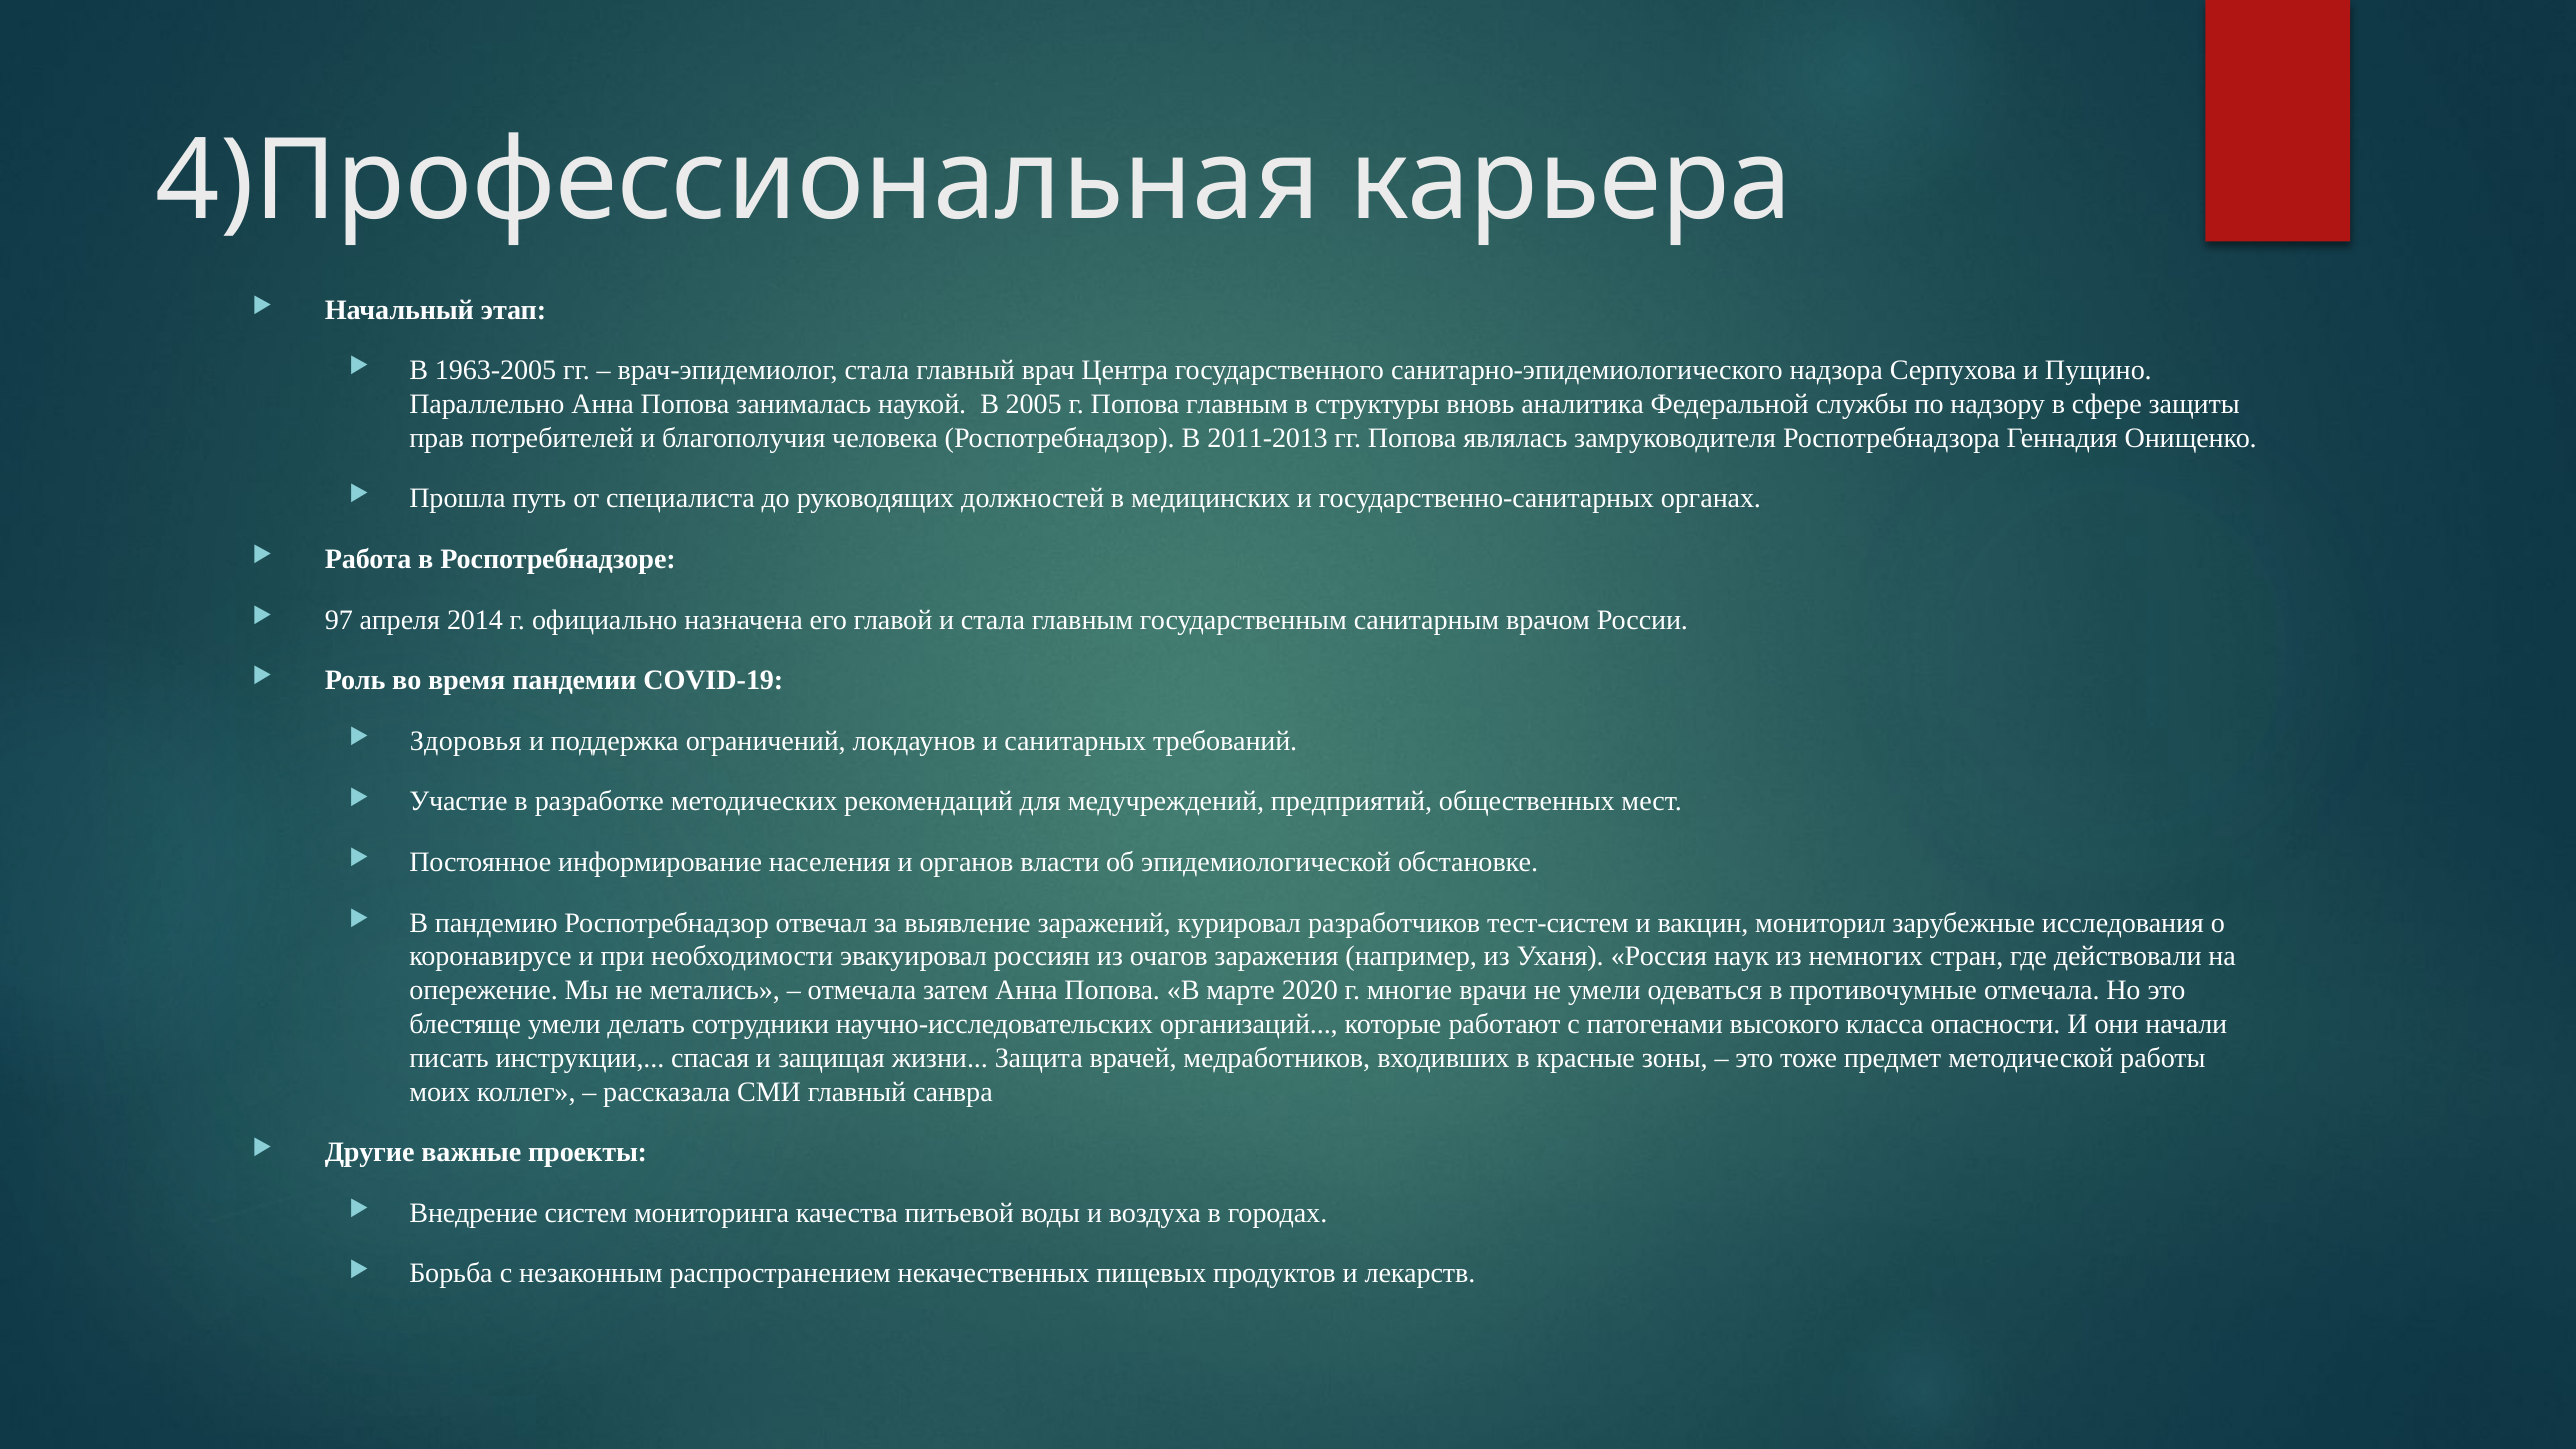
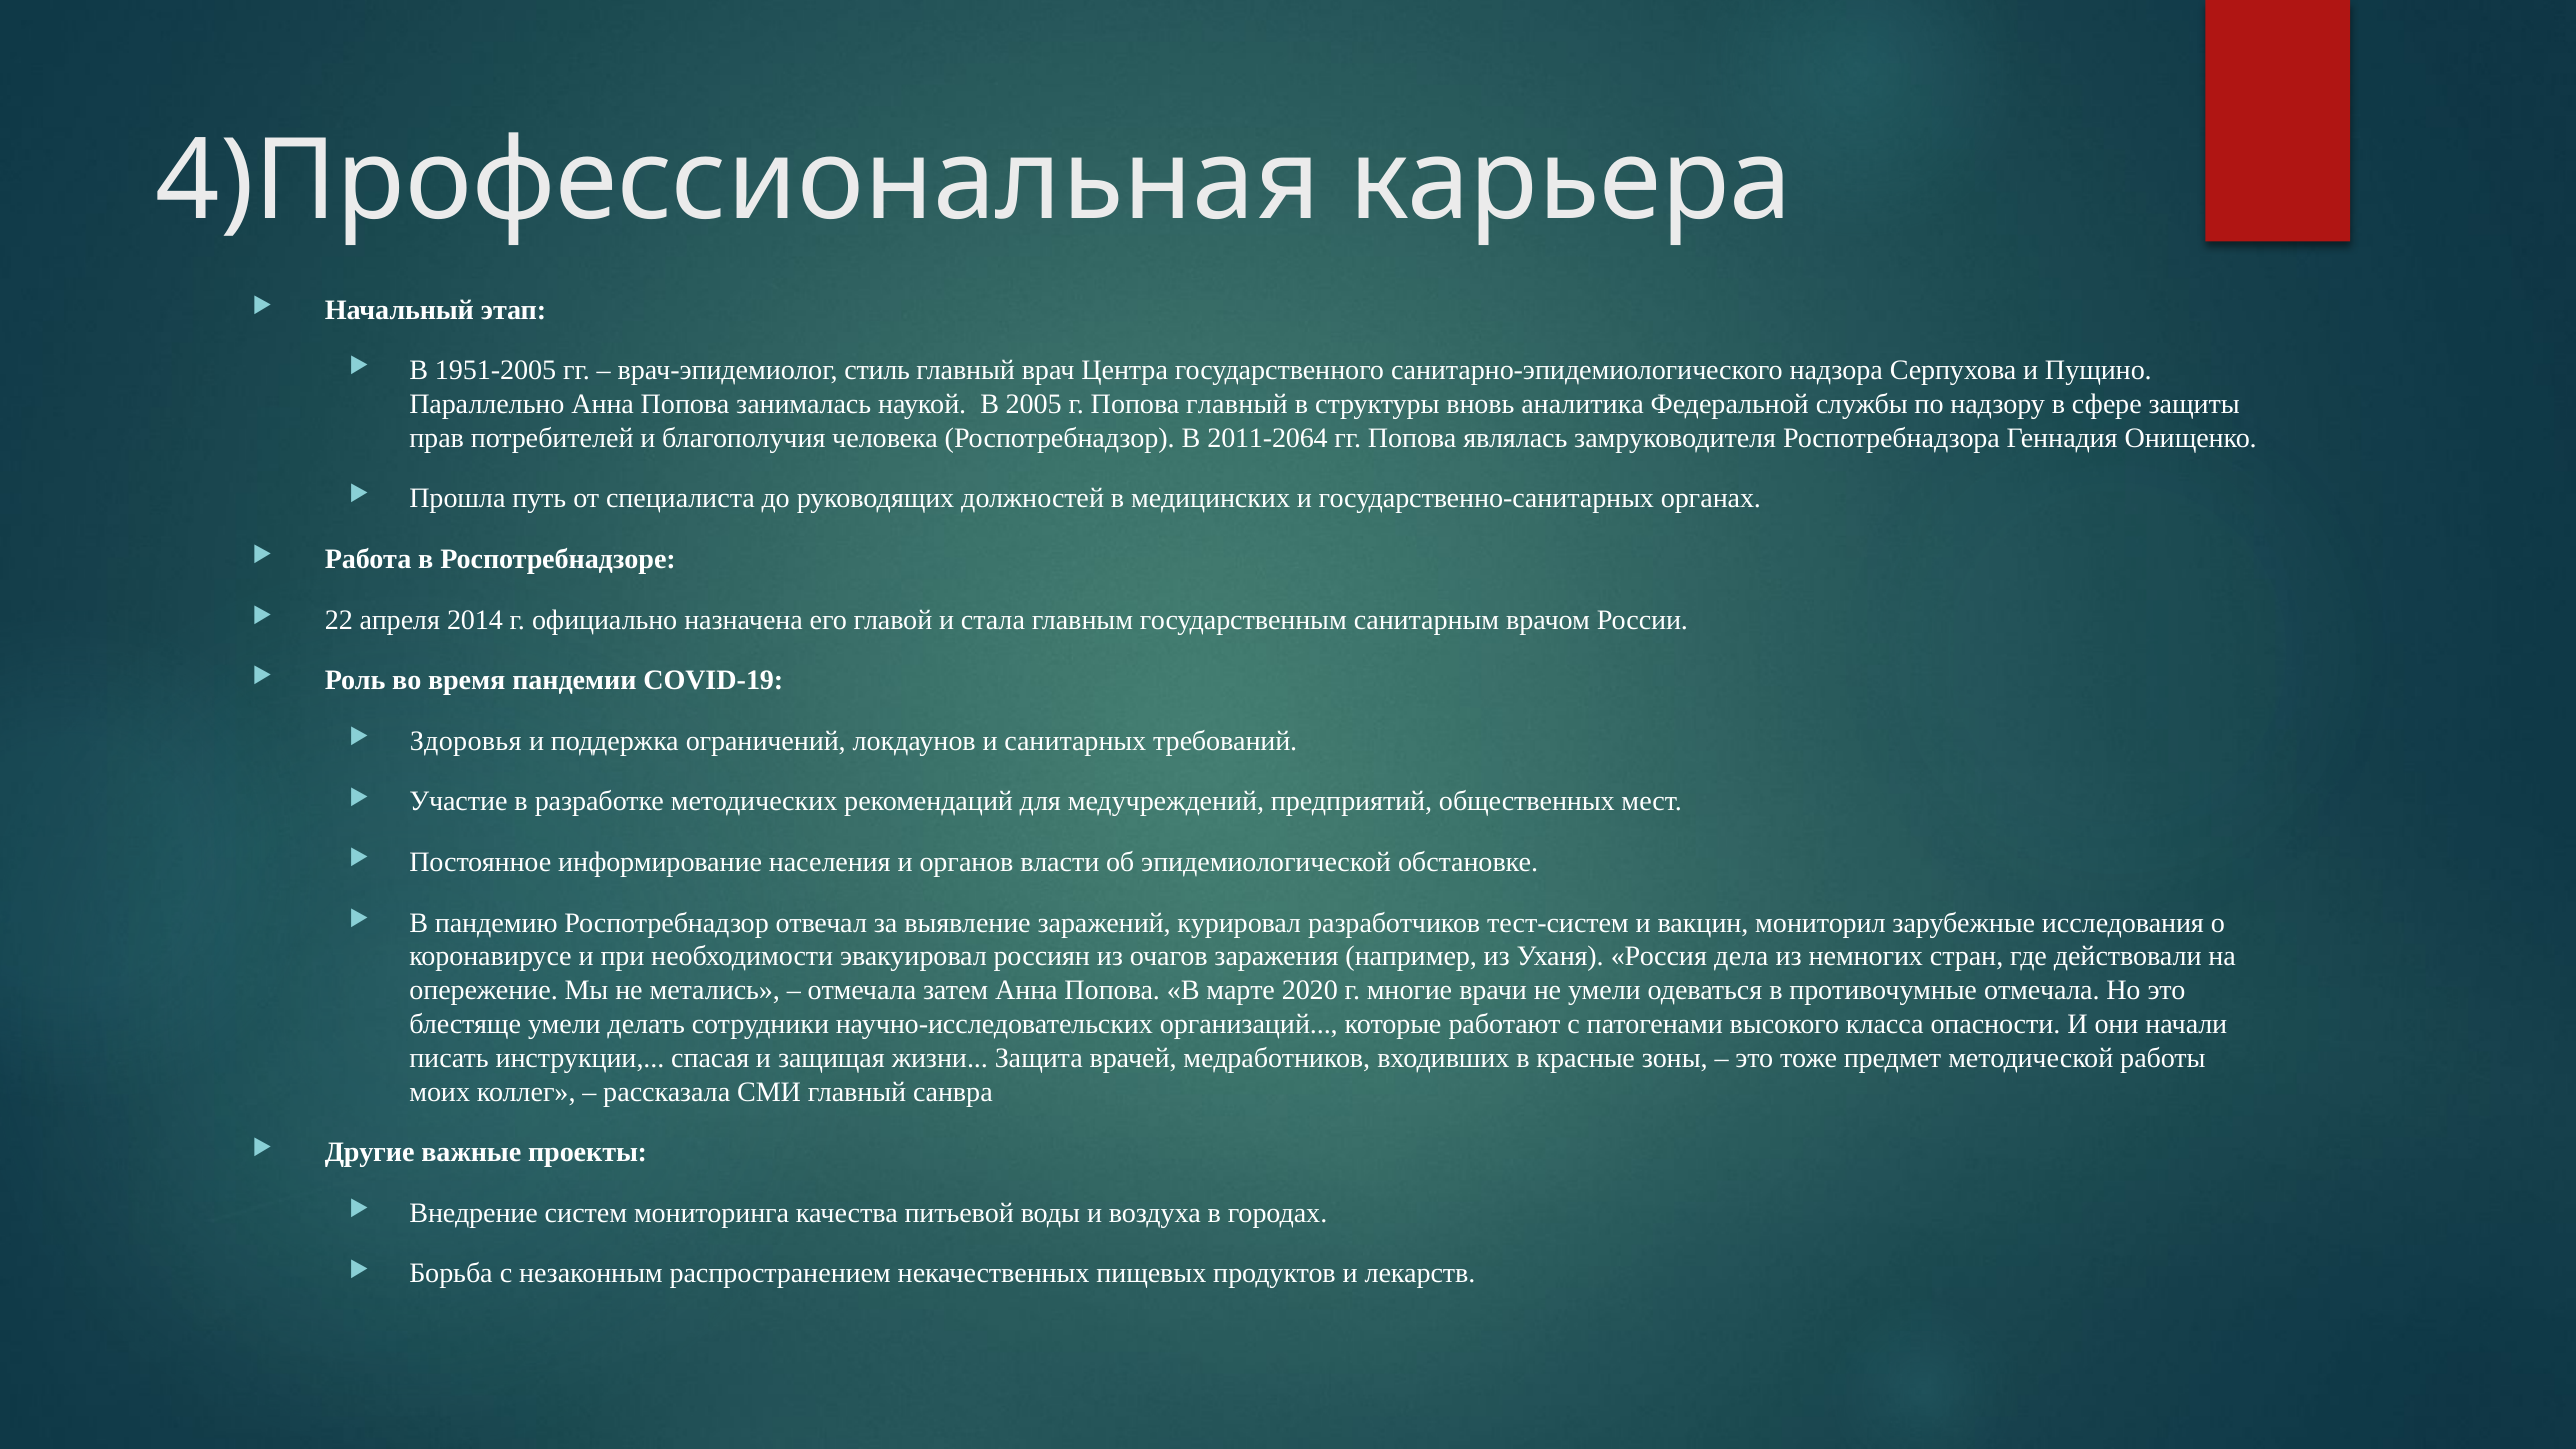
1963-2005: 1963-2005 -> 1951-2005
врач-эпидемиолог стала: стала -> стиль
Попова главным: главным -> главный
2011-2013: 2011-2013 -> 2011-2064
97: 97 -> 22
наук: наук -> дела
